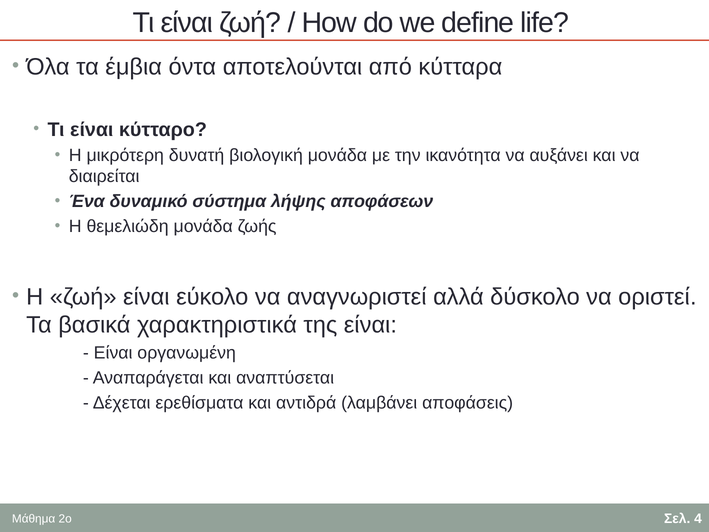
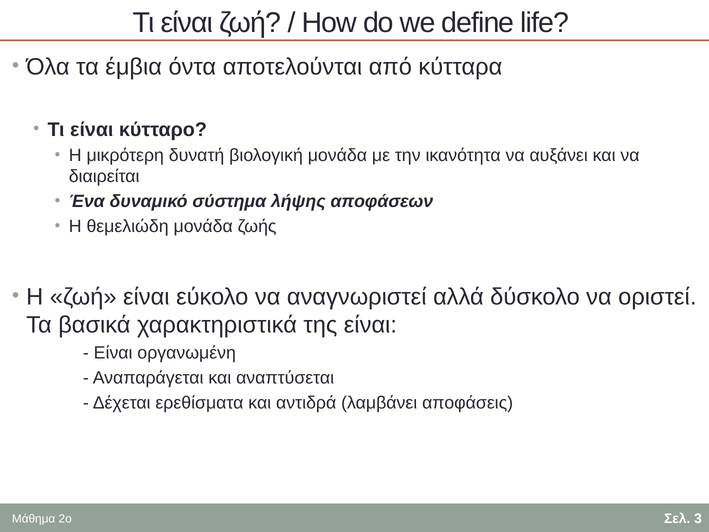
4: 4 -> 3
